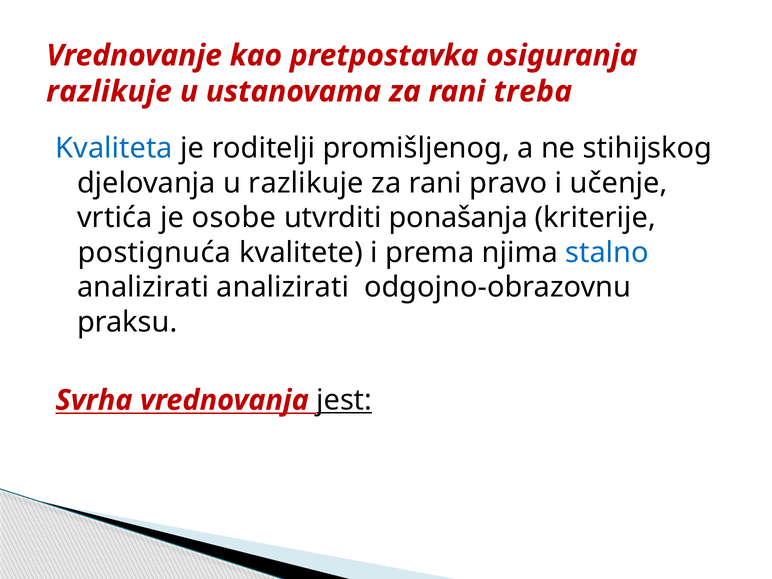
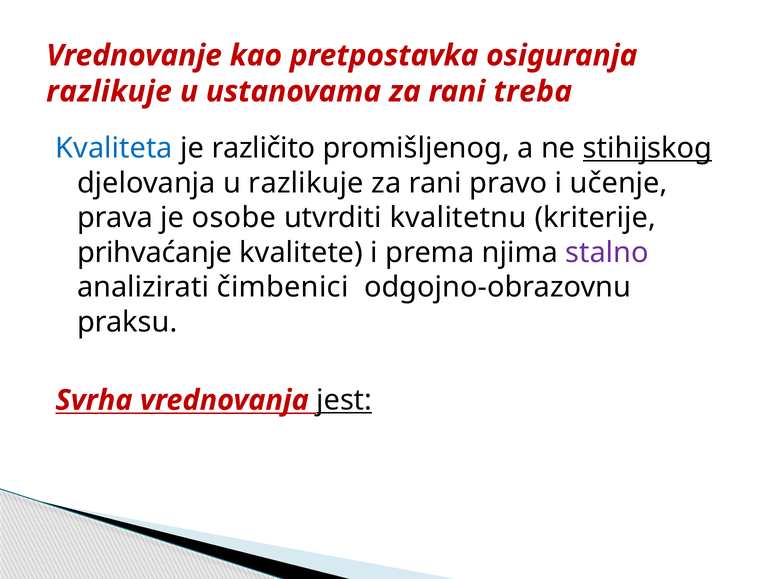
roditelji: roditelji -> različito
stihijskog underline: none -> present
vrtića: vrtića -> prava
ponašanja: ponašanja -> kvalitetnu
postignuća: postignuća -> prihvaćanje
stalno colour: blue -> purple
analizirati analizirati: analizirati -> čimbenici
